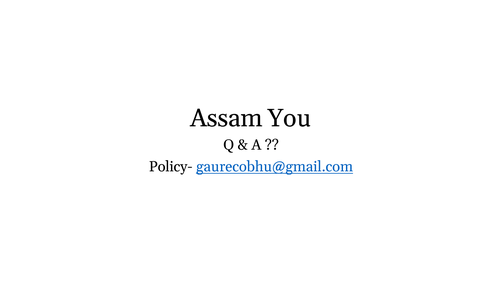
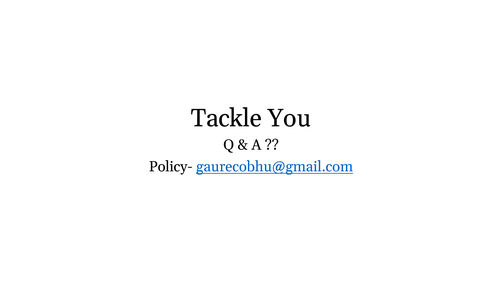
Assam: Assam -> Tackle
